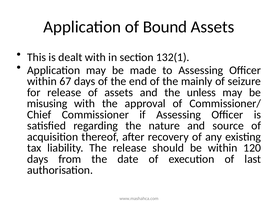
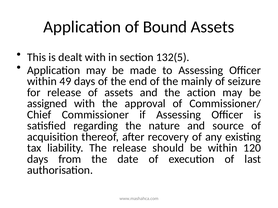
132(1: 132(1 -> 132(5
67: 67 -> 49
unless: unless -> action
misusing: misusing -> assigned
